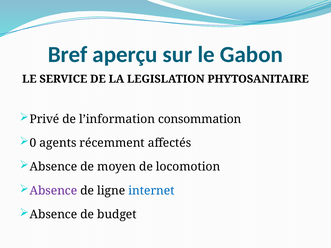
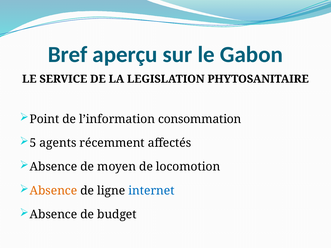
Privé: Privé -> Point
0: 0 -> 5
Absence at (53, 191) colour: purple -> orange
